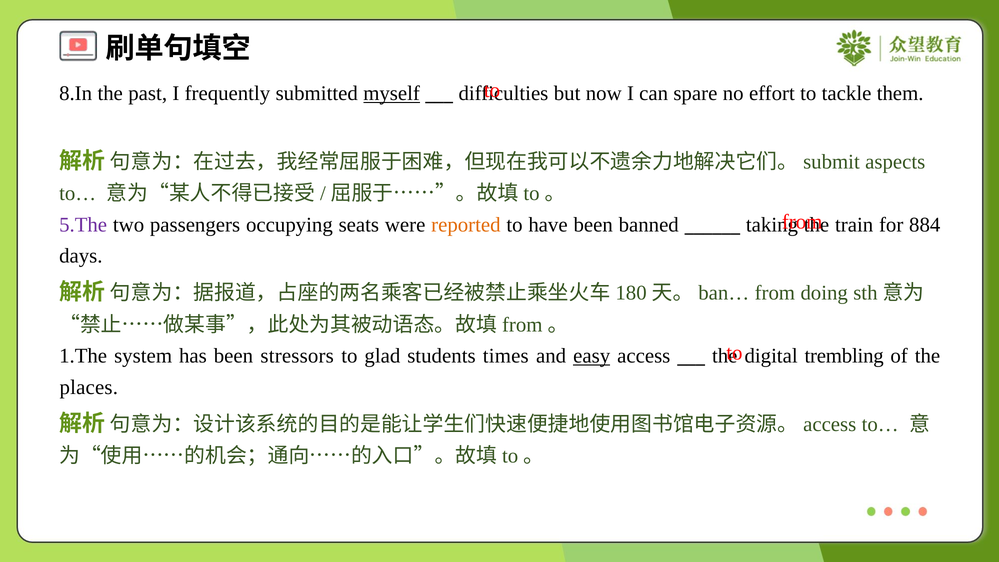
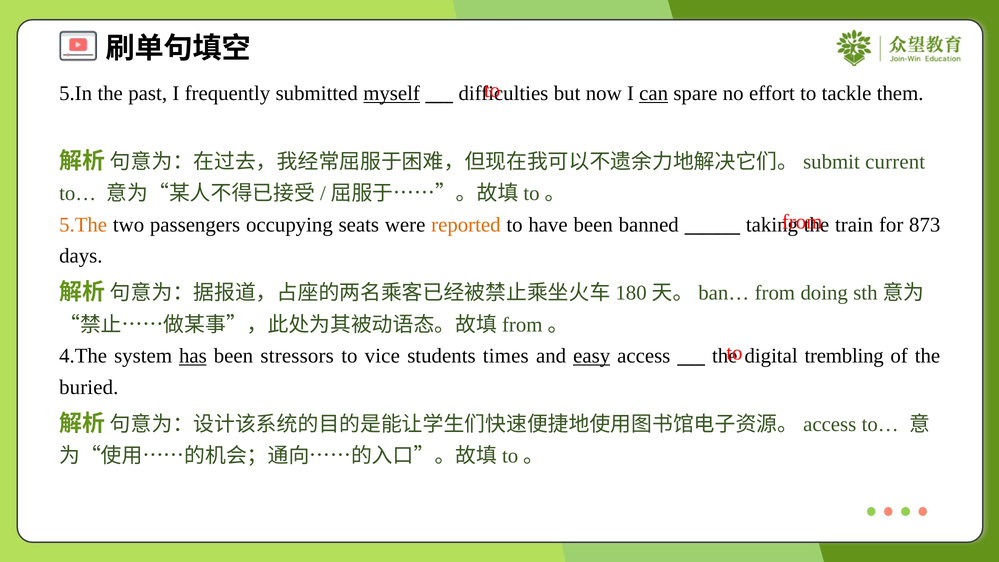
8.In: 8.In -> 5.In
can underline: none -> present
aspects: aspects -> current
5.The colour: purple -> orange
884: 884 -> 873
1.The: 1.The -> 4.The
has underline: none -> present
glad: glad -> vice
places: places -> buried
